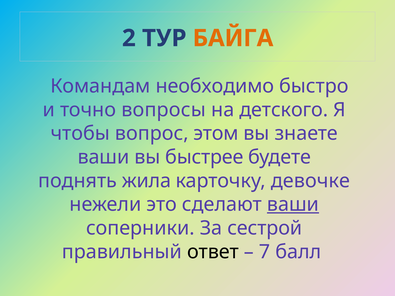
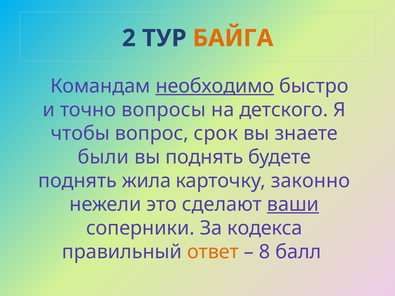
необходимо underline: none -> present
этом: этом -> срок
ваши at (103, 157): ваши -> были
вы быстрее: быстрее -> поднять
девочке: девочке -> законно
сестрой: сестрой -> кодекса
ответ colour: black -> orange
7: 7 -> 8
